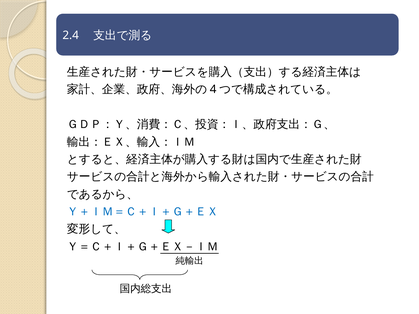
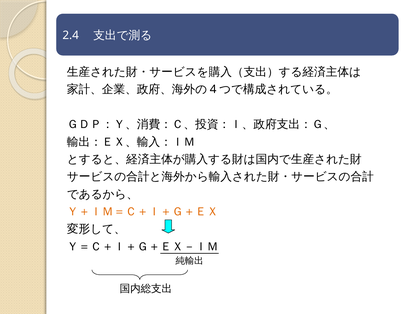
Ｙ＋ＩＭ＝Ｃ＋Ｉ＋Ｇ＋ＥＸ colour: blue -> orange
